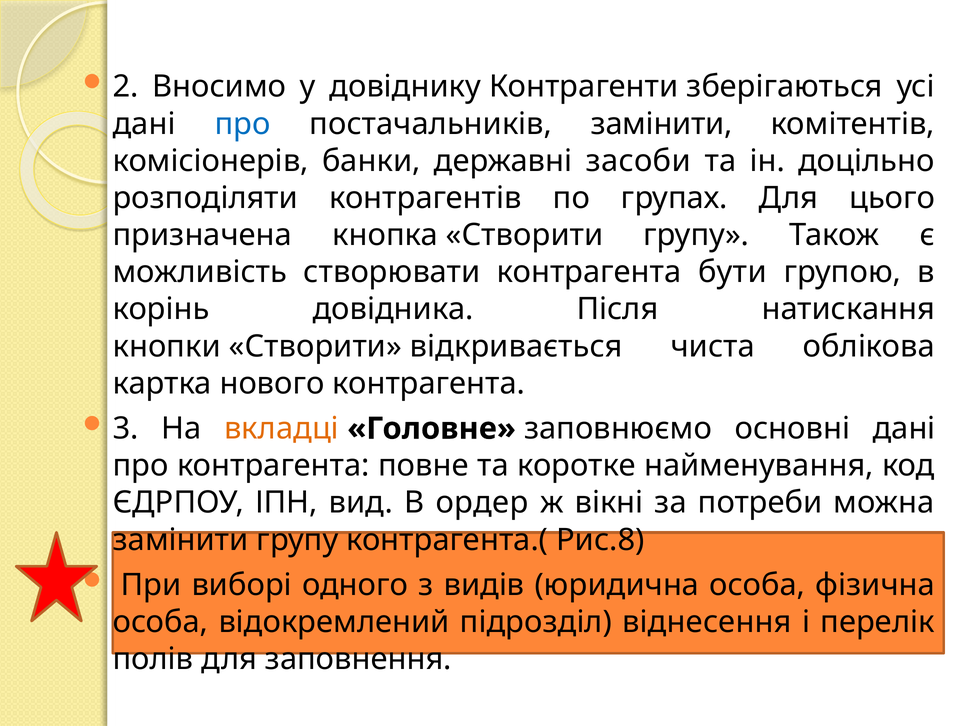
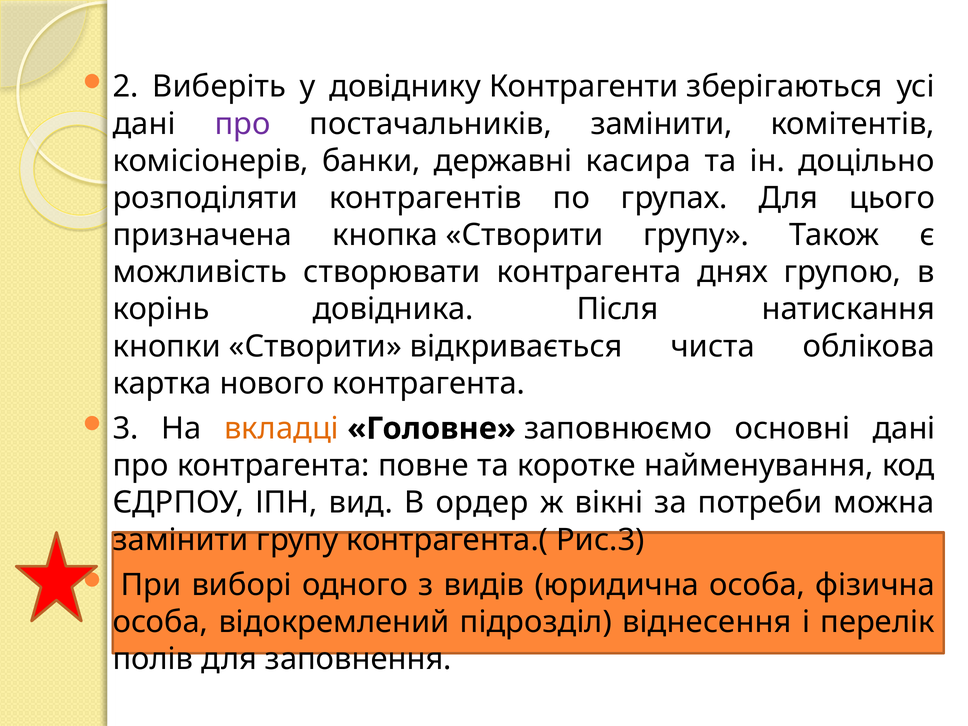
Вносимо: Вносимо -> Виберіть
про at (243, 124) colour: blue -> purple
засоби: засоби -> касира
бути: бути -> днях
Рис.8: Рис.8 -> Рис.3
